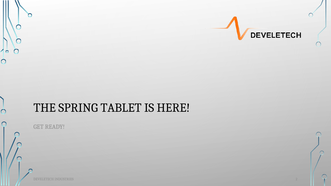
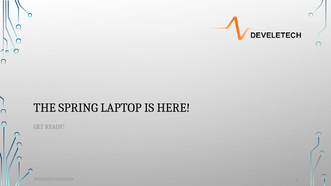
TABLET: TABLET -> LAPTOP
